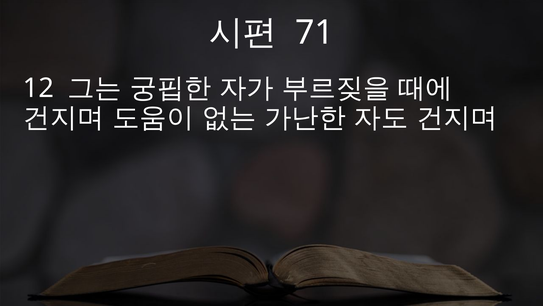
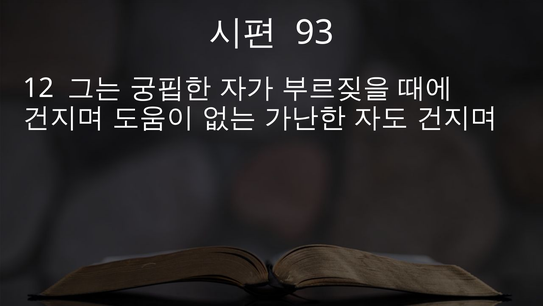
71: 71 -> 93
